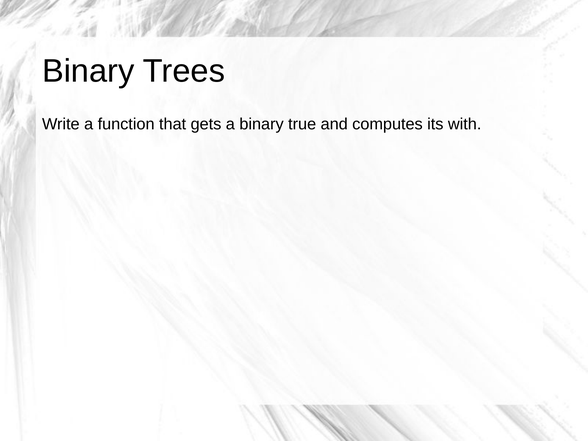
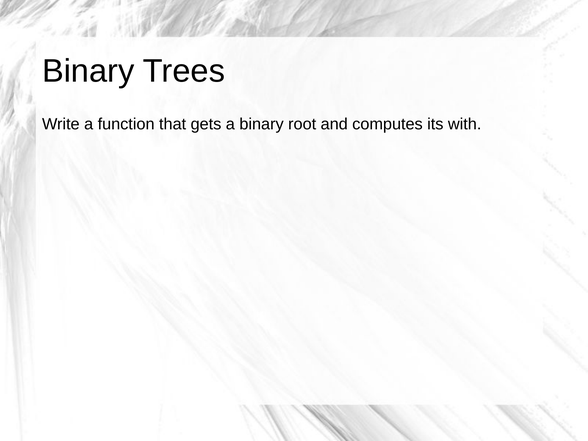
true: true -> root
